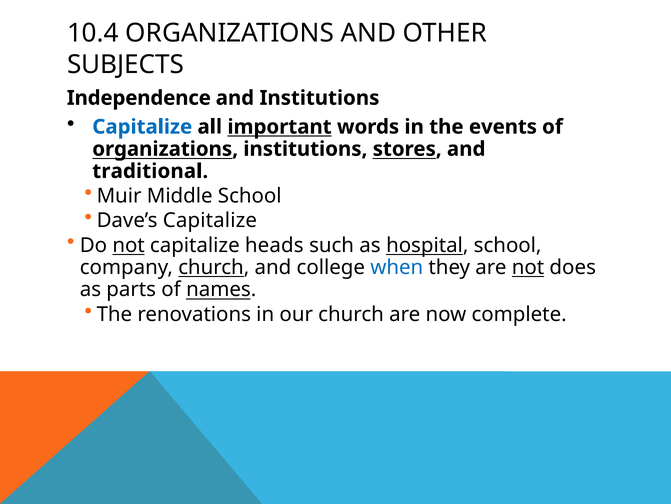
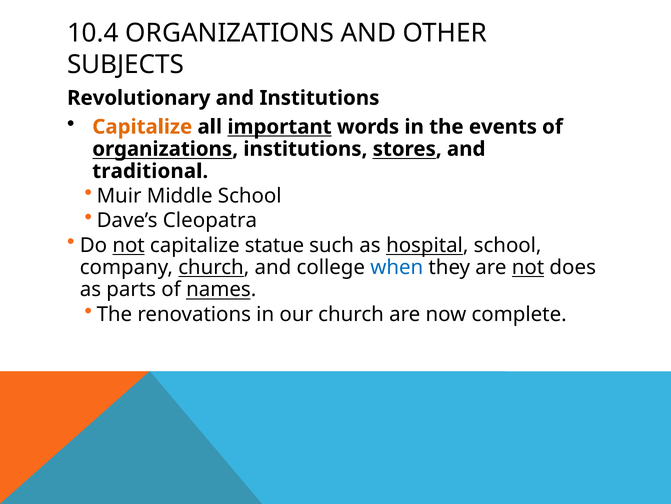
Independence: Independence -> Revolutionary
Capitalize at (142, 127) colour: blue -> orange
Dave’s Capitalize: Capitalize -> Cleopatra
heads: heads -> statue
